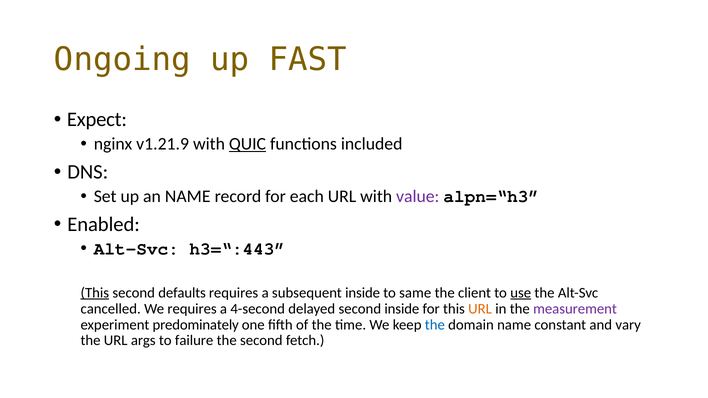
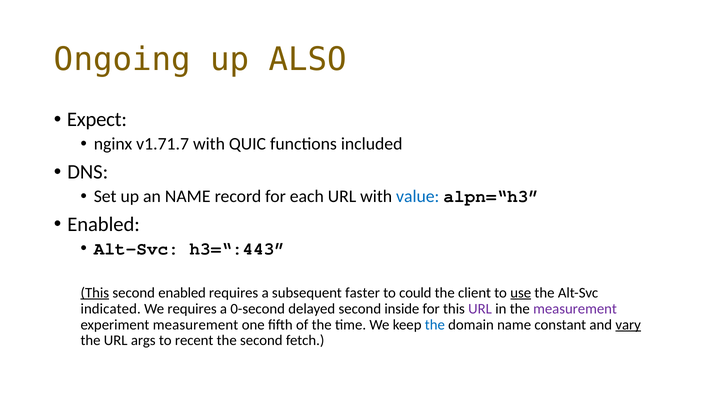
FAST: FAST -> ALSO
v1.21.9: v1.21.9 -> v1.71.7
QUIC underline: present -> none
value colour: purple -> blue
second defaults: defaults -> enabled
subsequent inside: inside -> faster
same: same -> could
cancelled: cancelled -> indicated
4-second: 4-second -> 0-second
URL at (480, 309) colour: orange -> purple
experiment predominately: predominately -> measurement
vary underline: none -> present
failure: failure -> recent
